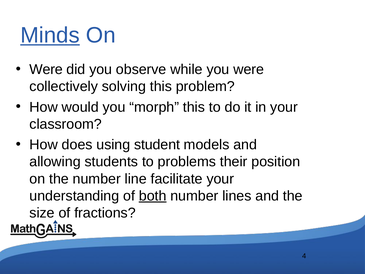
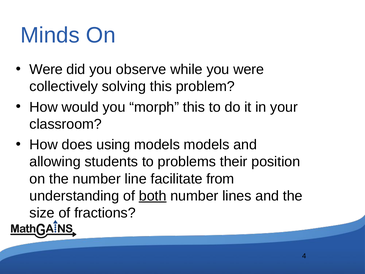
Minds underline: present -> none
using student: student -> models
facilitate your: your -> from
